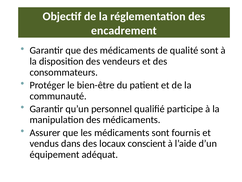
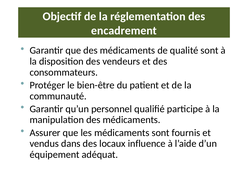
conscient: conscient -> influence
